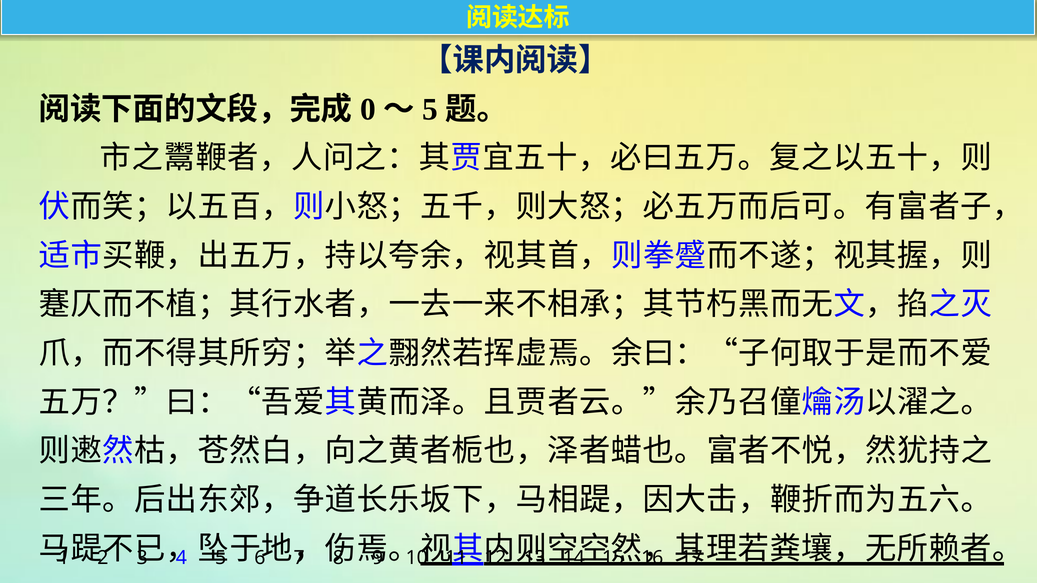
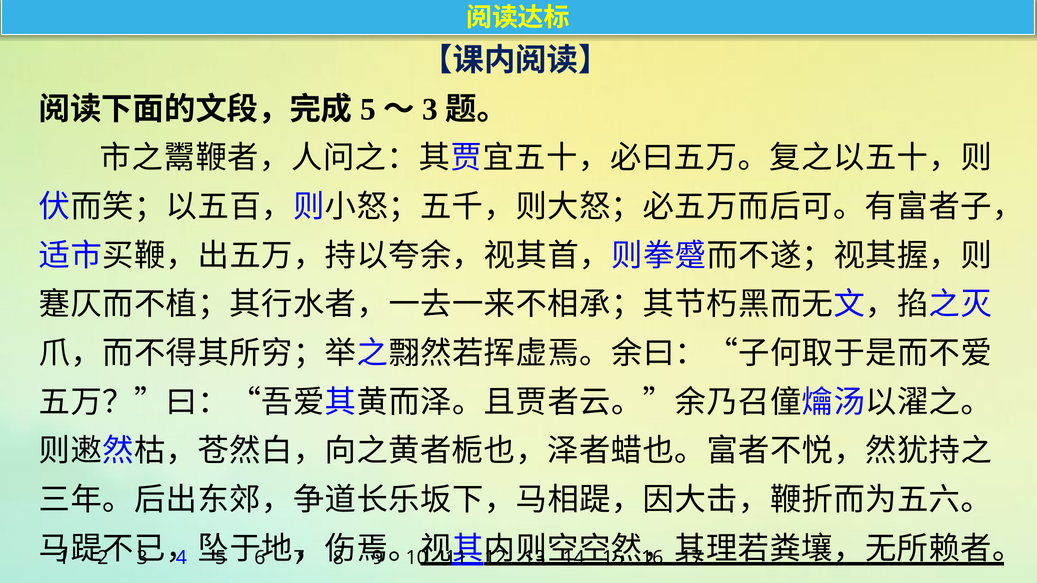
0 at (368, 109): 0 -> 5
5 at (430, 109): 5 -> 3
